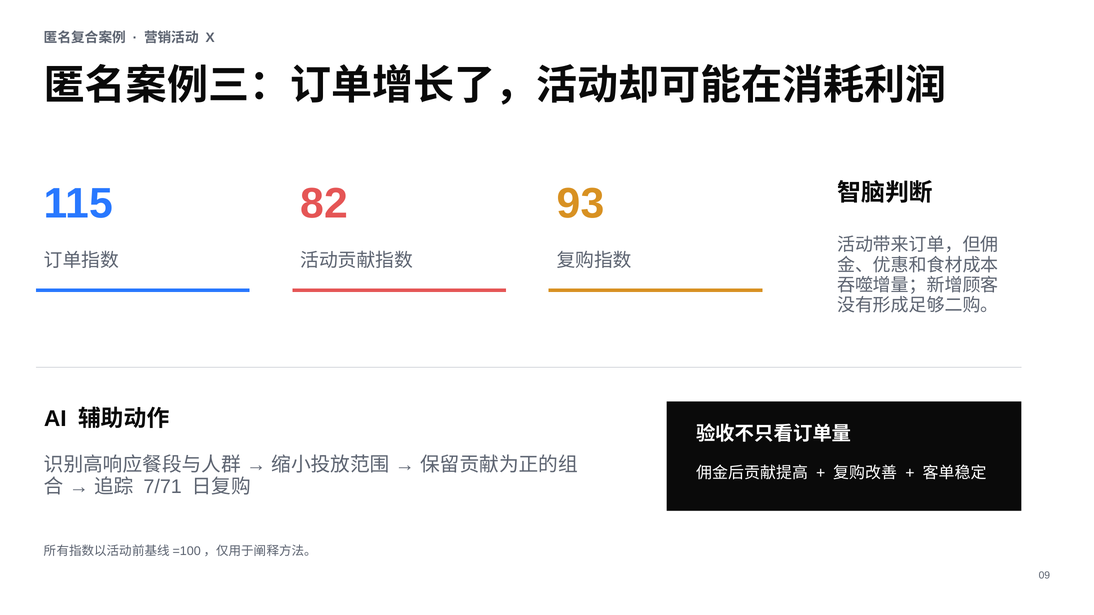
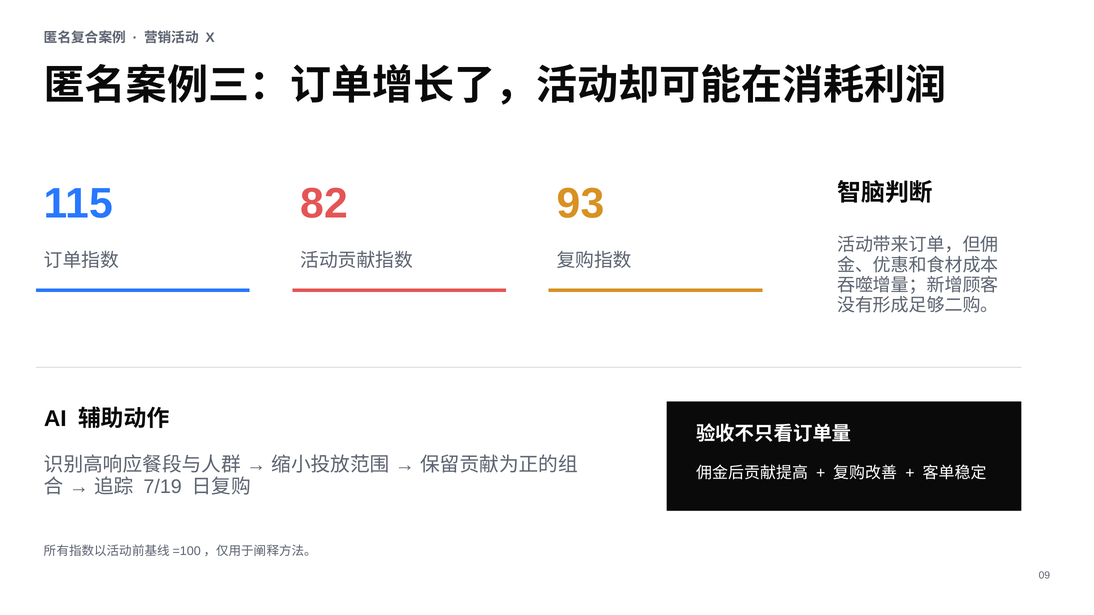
7/71: 7/71 -> 7/19
